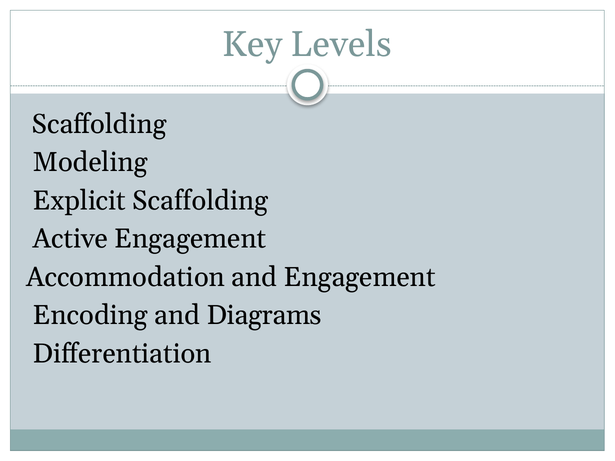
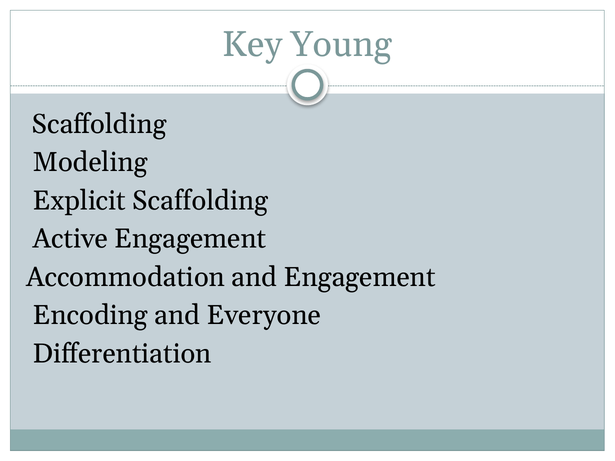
Levels: Levels -> Young
Diagrams: Diagrams -> Everyone
